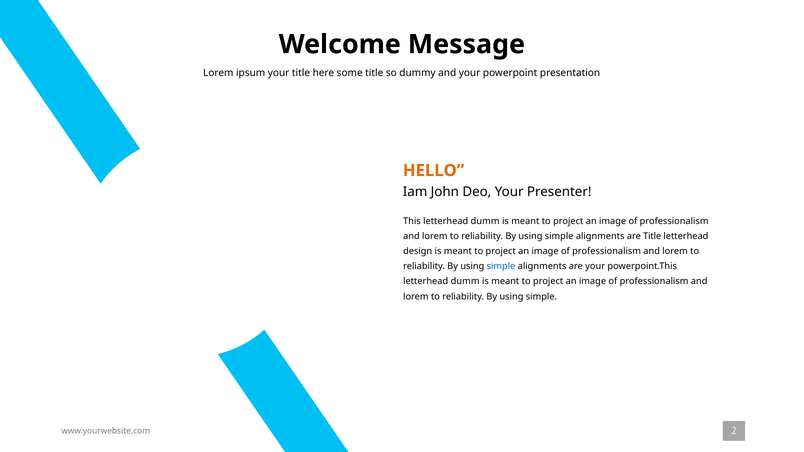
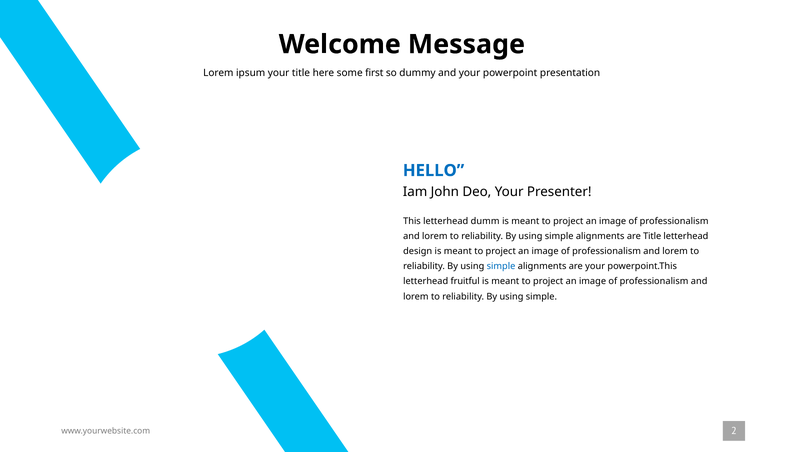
some title: title -> first
HELLO colour: orange -> blue
dumm at (465, 282): dumm -> fruitful
